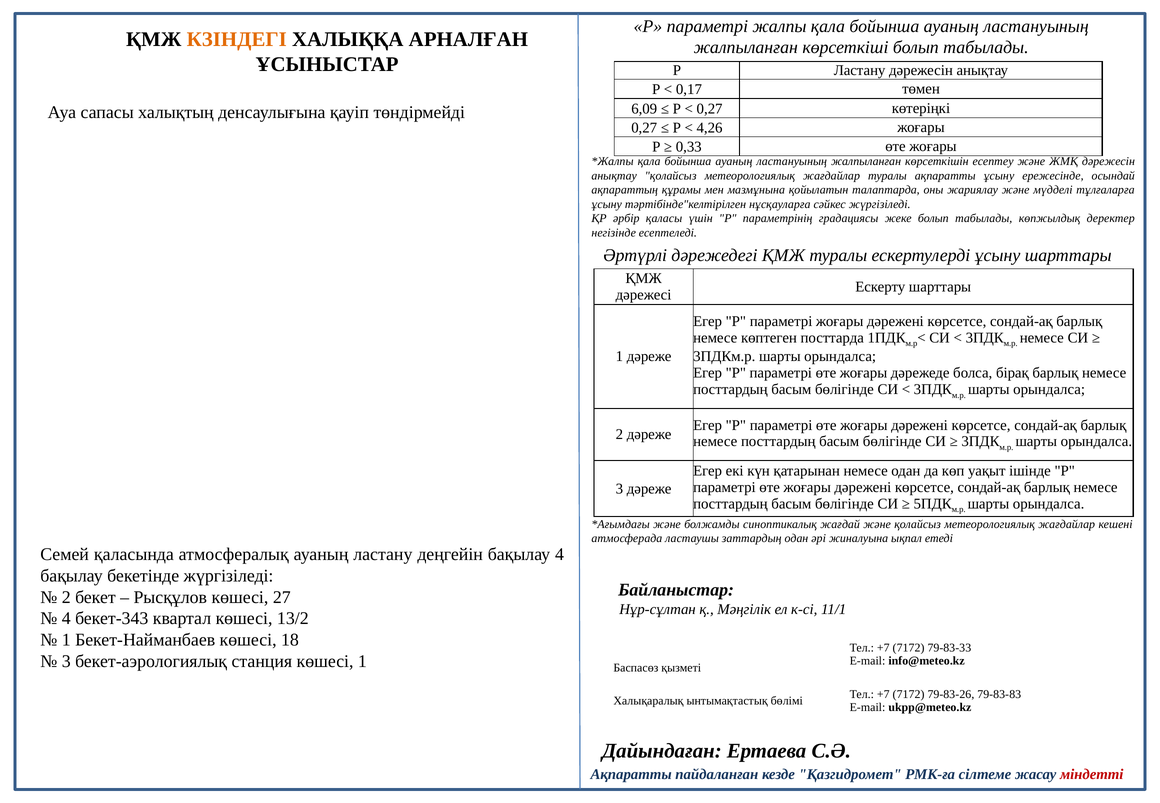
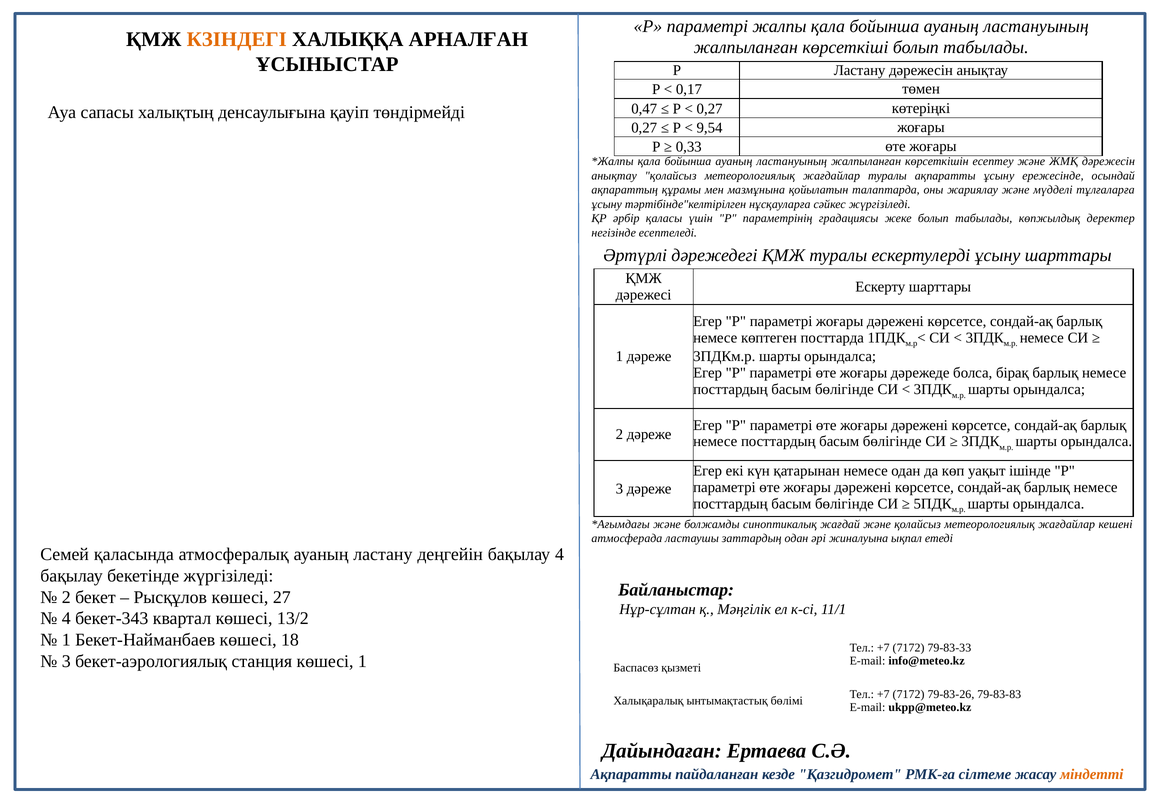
6,09: 6,09 -> 0,47
4,26: 4,26 -> 9,54
міндетті colour: red -> orange
